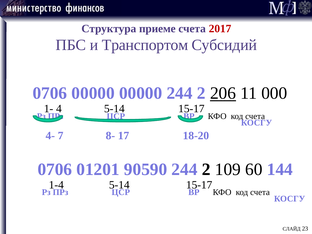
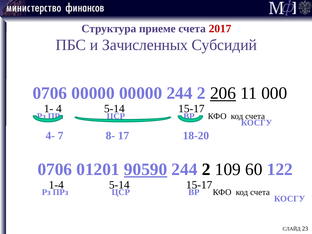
Транспортом: Транспортом -> Зачисленных
90590 underline: none -> present
144: 144 -> 122
